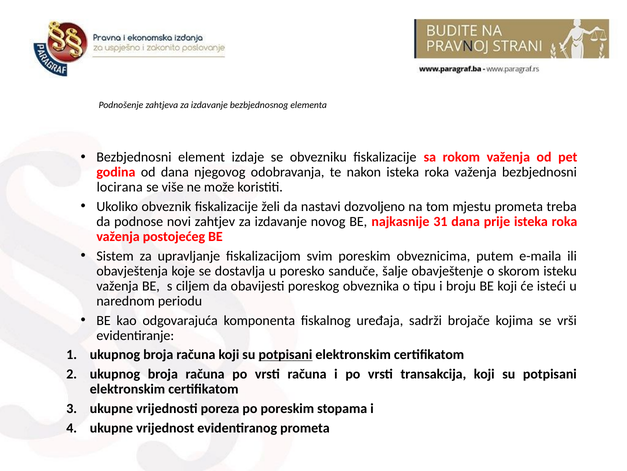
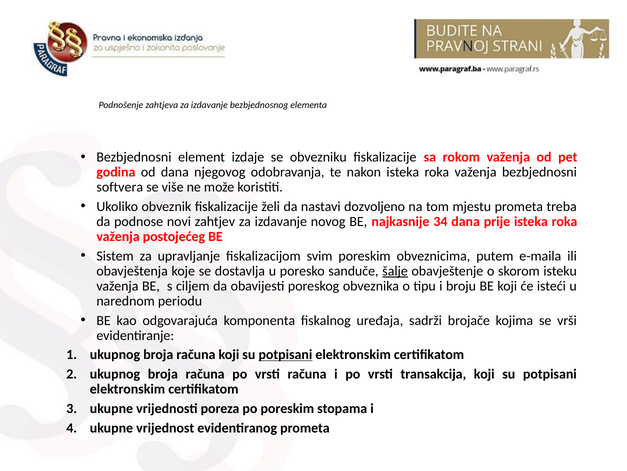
locirana: locirana -> softvera
31: 31 -> 34
šalje underline: none -> present
